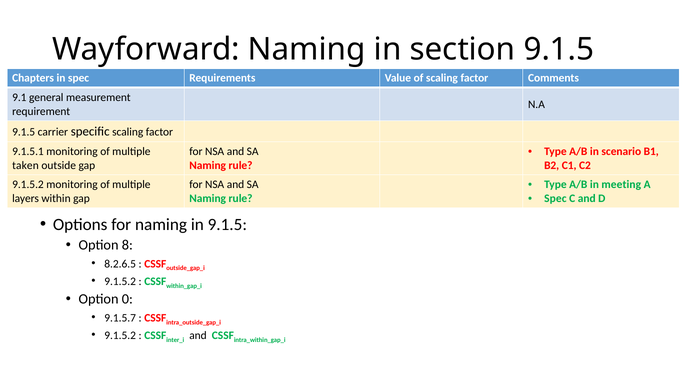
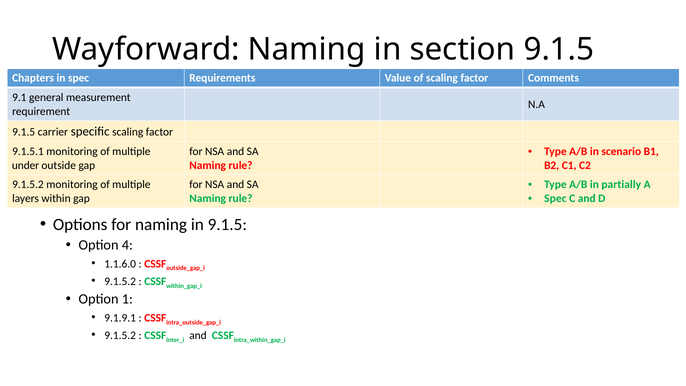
taken: taken -> under
meeting: meeting -> partially
8: 8 -> 4
8.2.6.5: 8.2.6.5 -> 1.1.6.0
0: 0 -> 1
9.1.5.7: 9.1.5.7 -> 9.1.9.1
